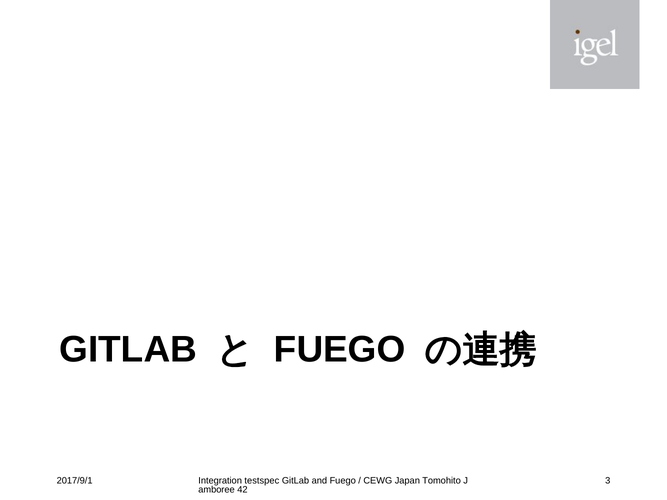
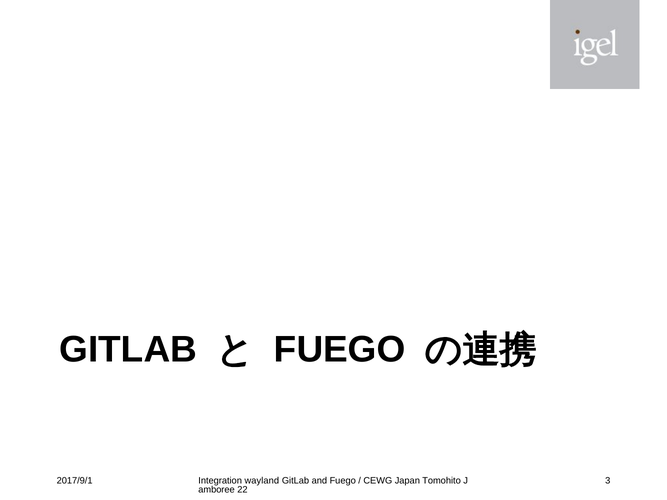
testspec: testspec -> wayland
42: 42 -> 22
